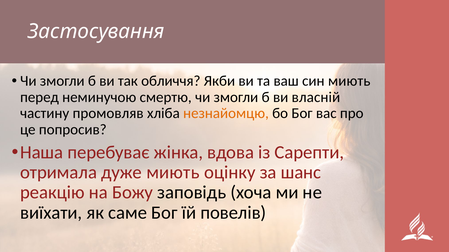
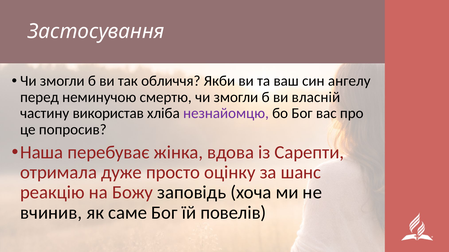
син миють: миють -> ангелу
промовляв: промовляв -> використав
незнайомцю colour: orange -> purple
дуже миють: миють -> просто
виїхати: виїхати -> вчинив
